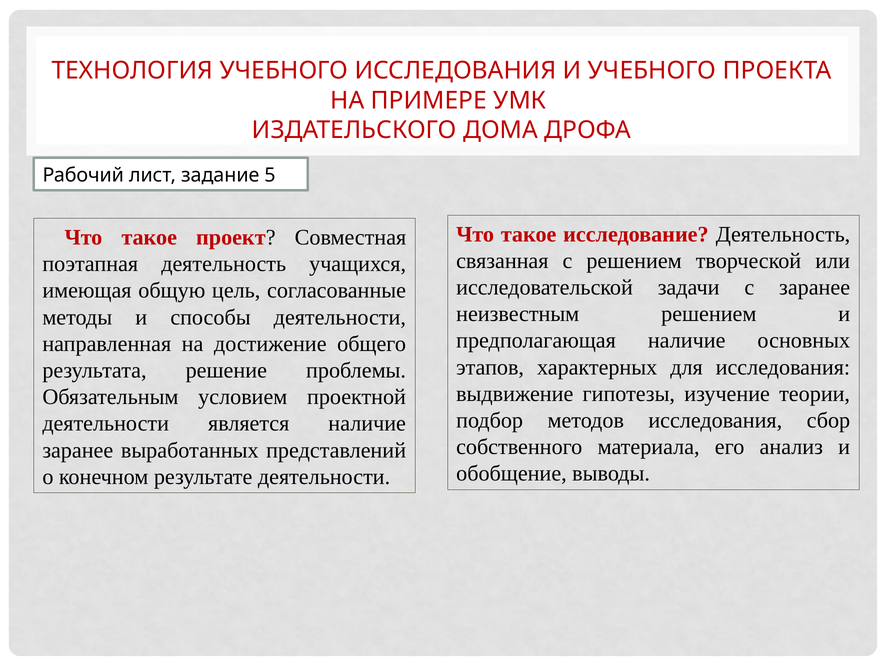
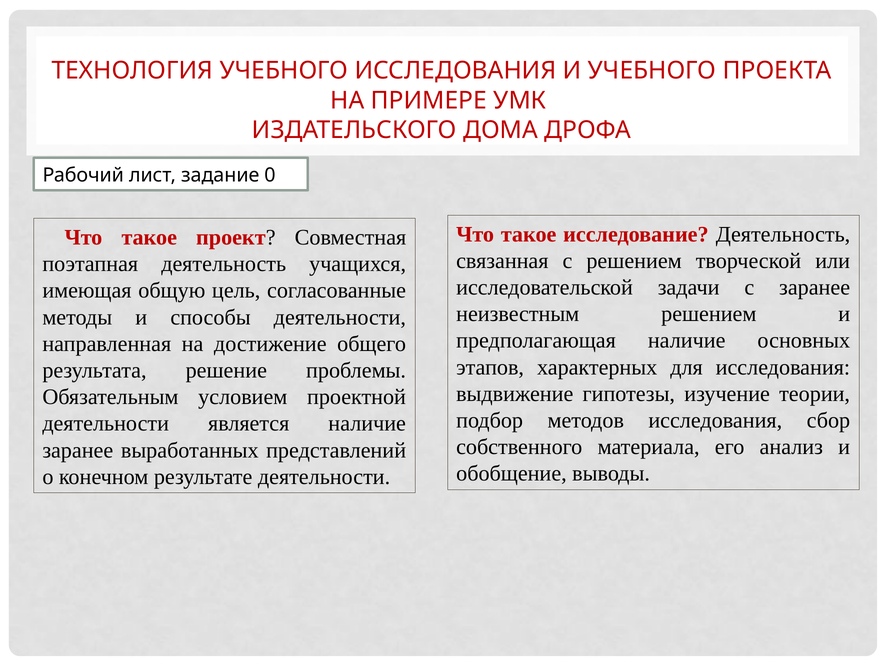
5: 5 -> 0
